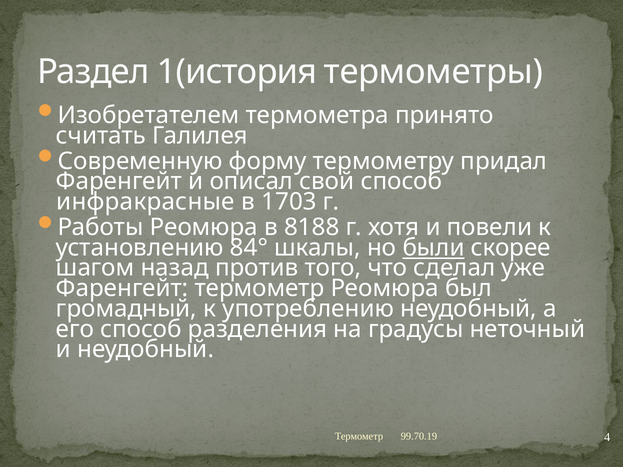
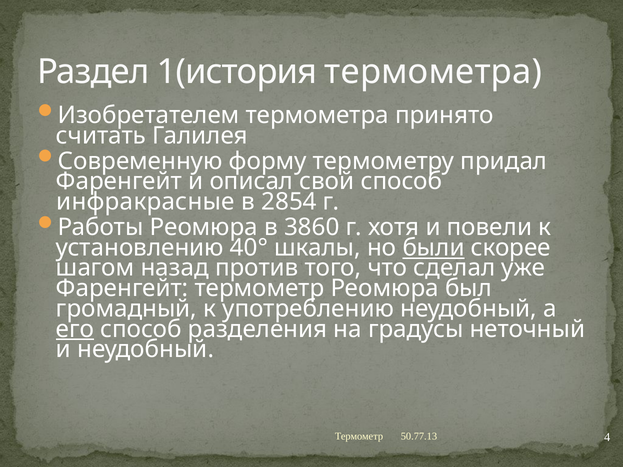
1(история термометры: термометры -> термометра
1703: 1703 -> 2854
8188: 8188 -> 3860
84°: 84° -> 40°
его underline: none -> present
99.70.19: 99.70.19 -> 50.77.13
